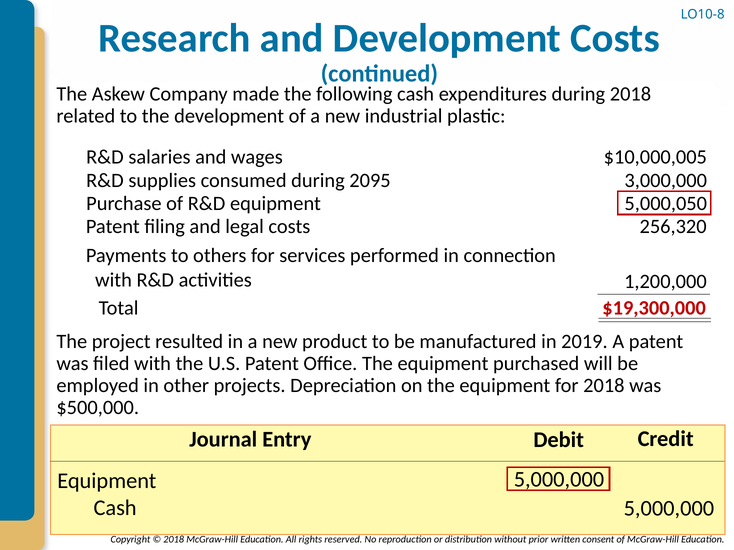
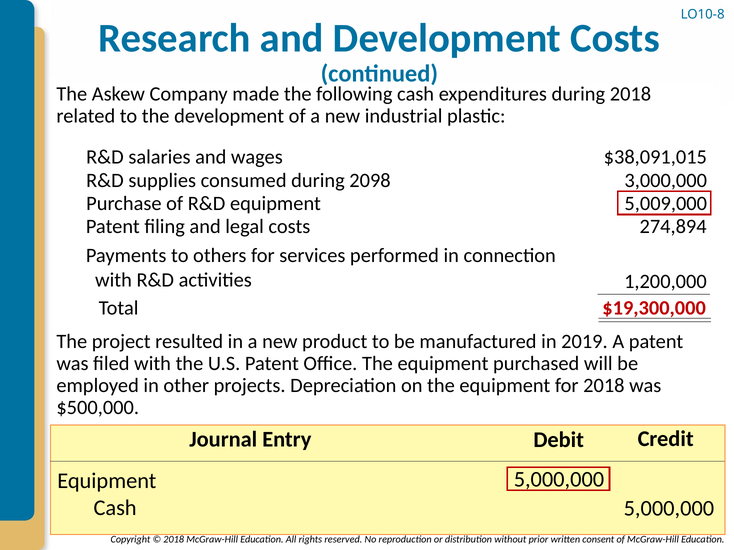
$10,000,005: $10,000,005 -> $38,091,015
2095: 2095 -> 2098
5,000,050: 5,000,050 -> 5,009,000
256,320: 256,320 -> 274,894
